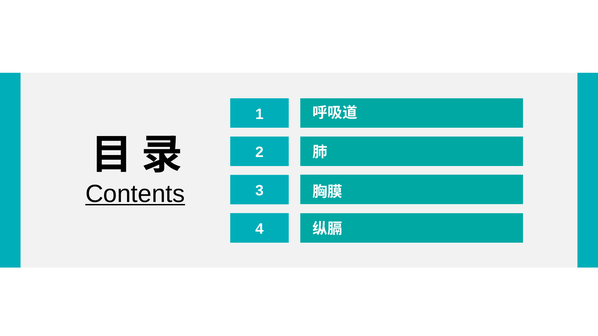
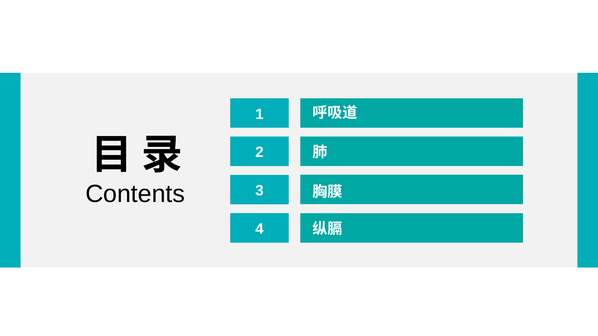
Contents underline: present -> none
